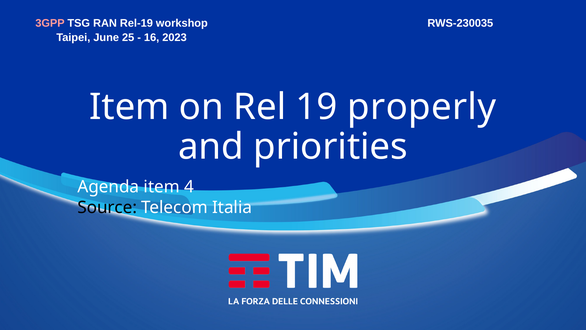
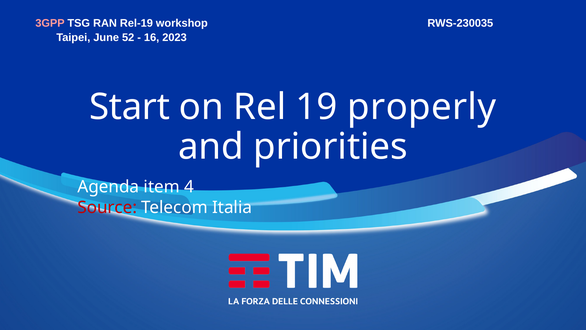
25: 25 -> 52
Item at (129, 107): Item -> Start
Source colour: black -> red
